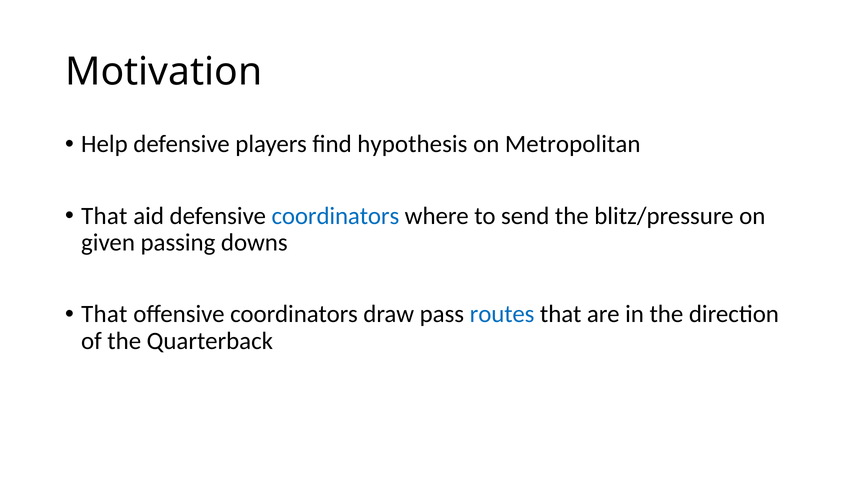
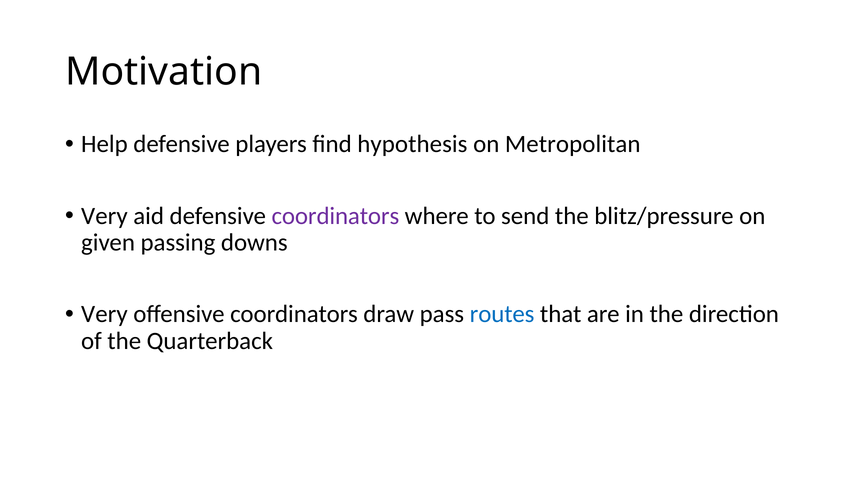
That at (104, 216): That -> Very
coordinators at (335, 216) colour: blue -> purple
That at (104, 315): That -> Very
